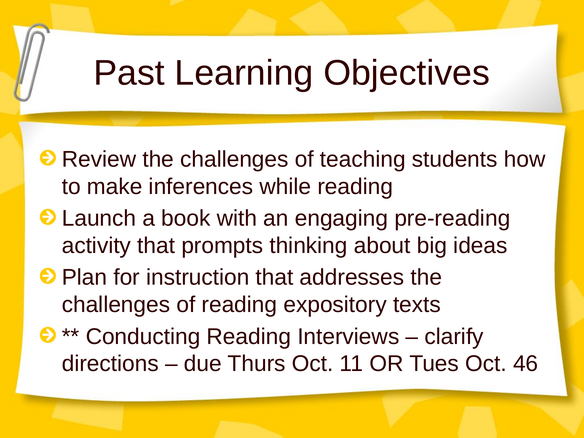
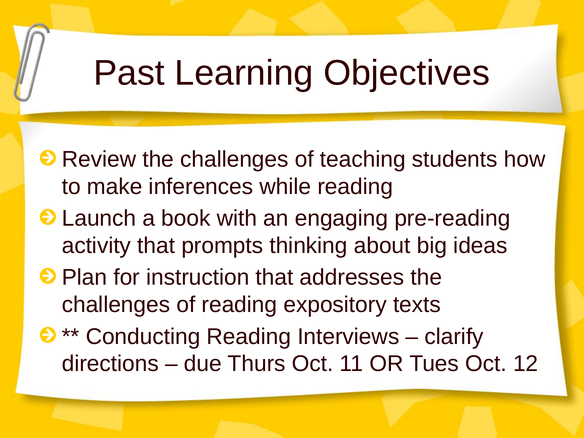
46: 46 -> 12
